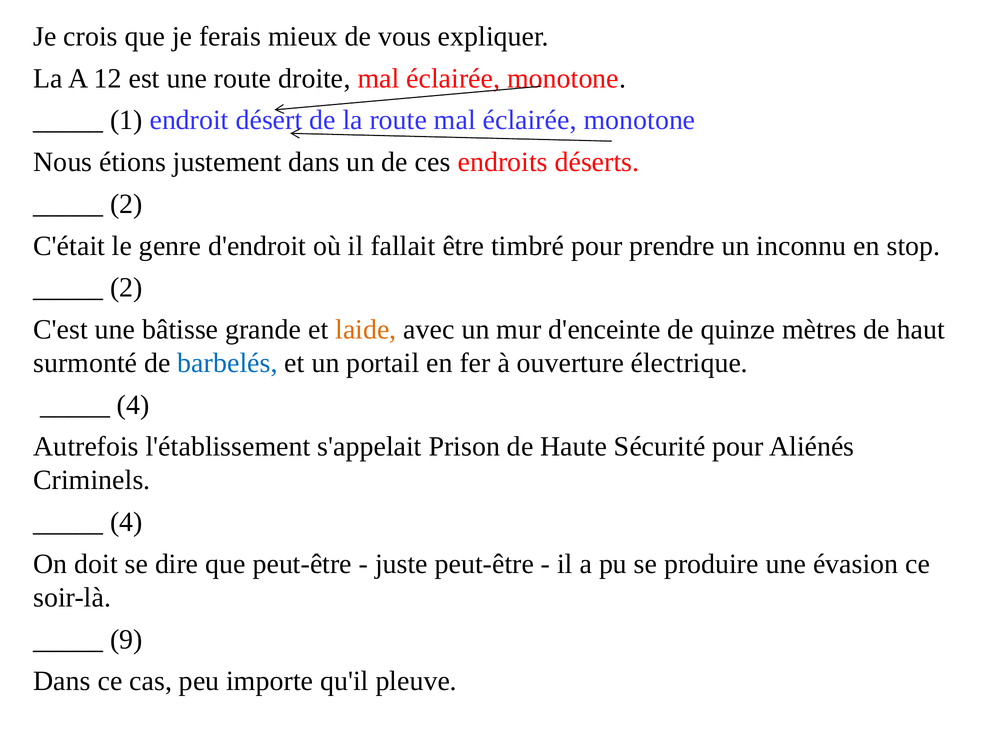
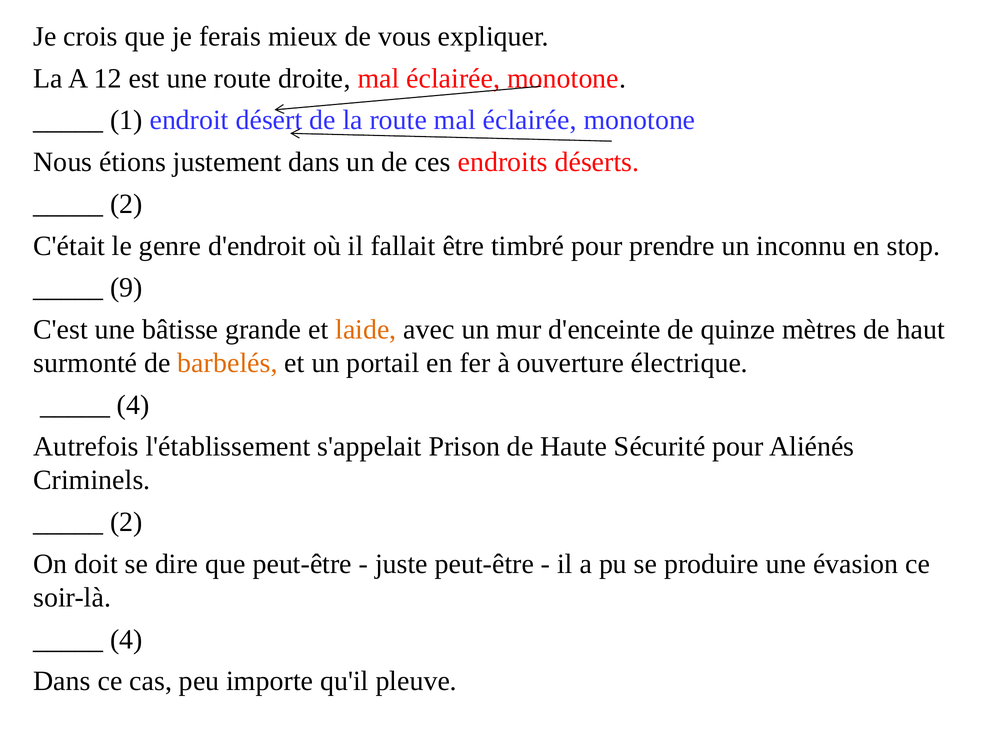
2 at (126, 288): 2 -> 9
barbelés colour: blue -> orange
4 at (126, 522): 4 -> 2
9 at (126, 639): 9 -> 4
